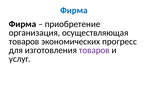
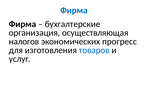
приобретение: приобретение -> бухгалтерские
товаров at (24, 41): товаров -> налогов
товаров at (94, 50) colour: purple -> blue
